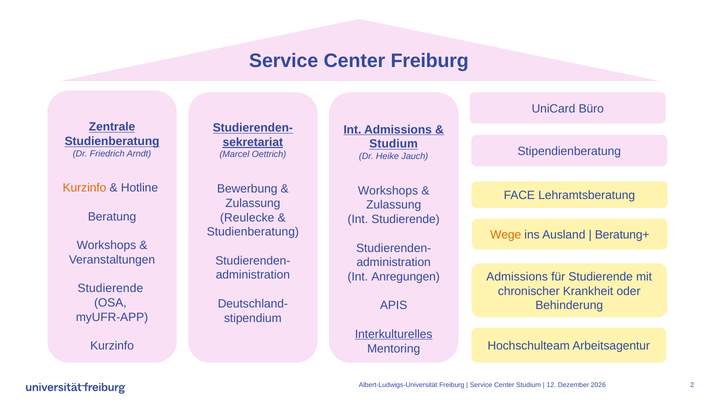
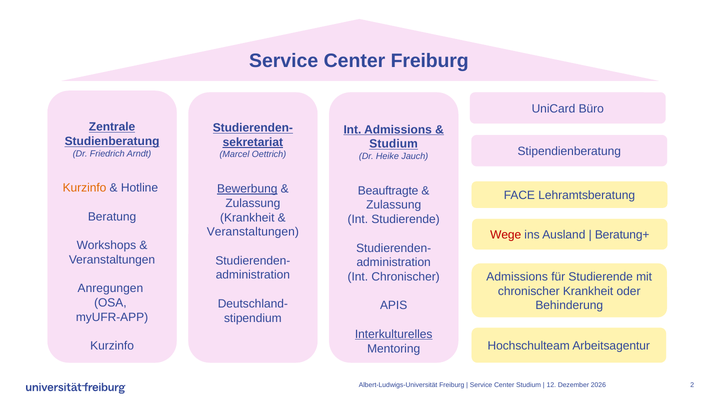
Bewerbung underline: none -> present
Workshops at (388, 191): Workshops -> Beauftragte
Reulecke at (247, 217): Reulecke -> Krankheit
Studienberatung at (253, 232): Studienberatung -> Veranstaltungen
Wege colour: orange -> red
Int Anregungen: Anregungen -> Chronischer
Studierende at (110, 288): Studierende -> Anregungen
